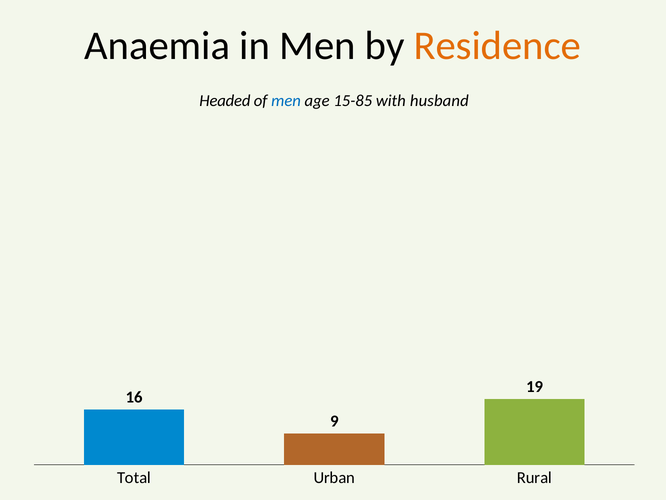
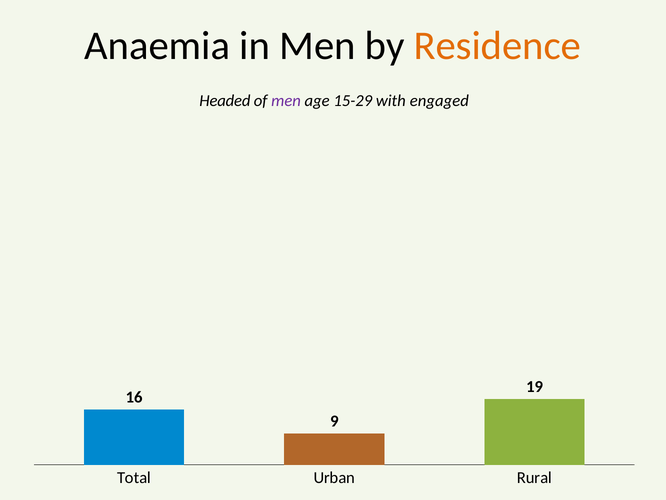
men at (286, 101) colour: blue -> purple
15-85: 15-85 -> 15-29
husband: husband -> engaged
